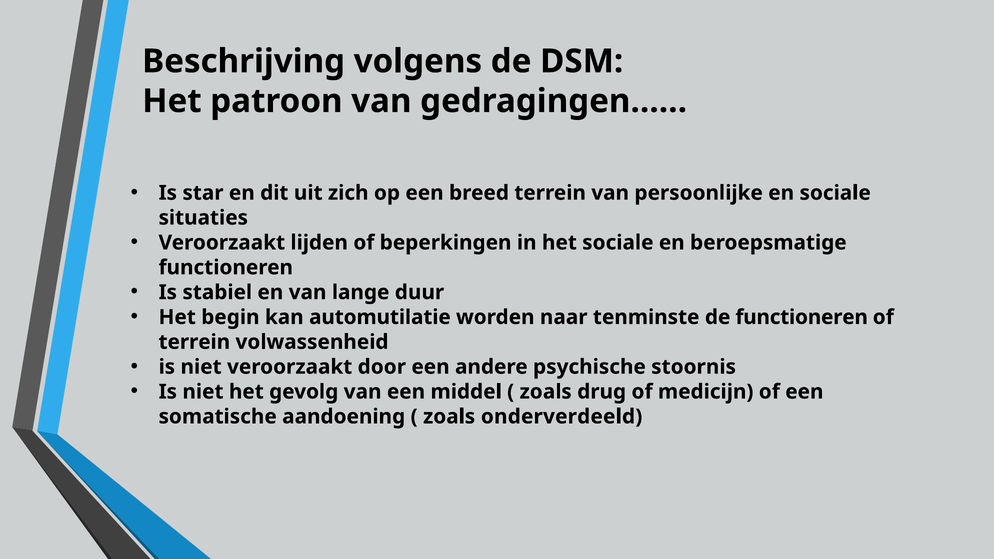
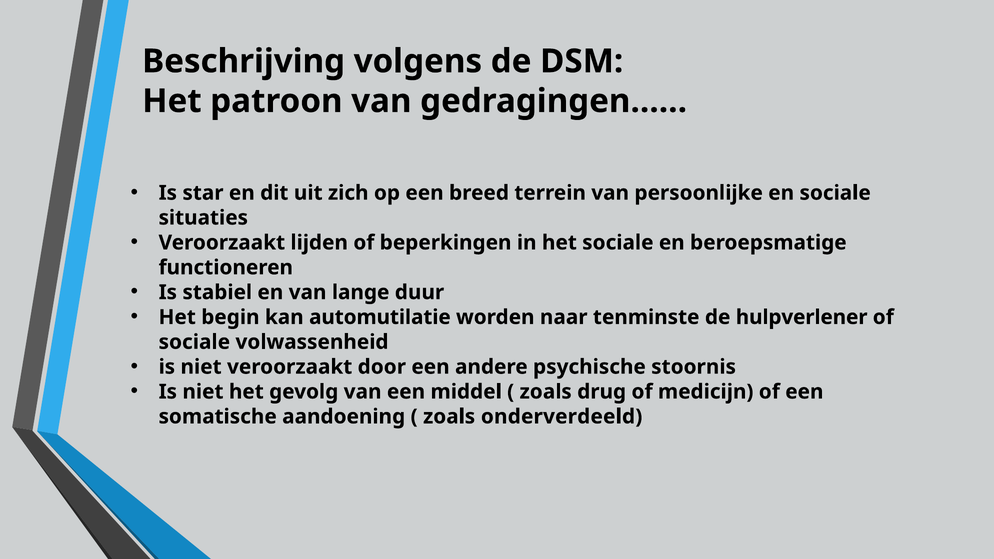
de functioneren: functioneren -> hulpverlener
terrein at (194, 342): terrein -> sociale
